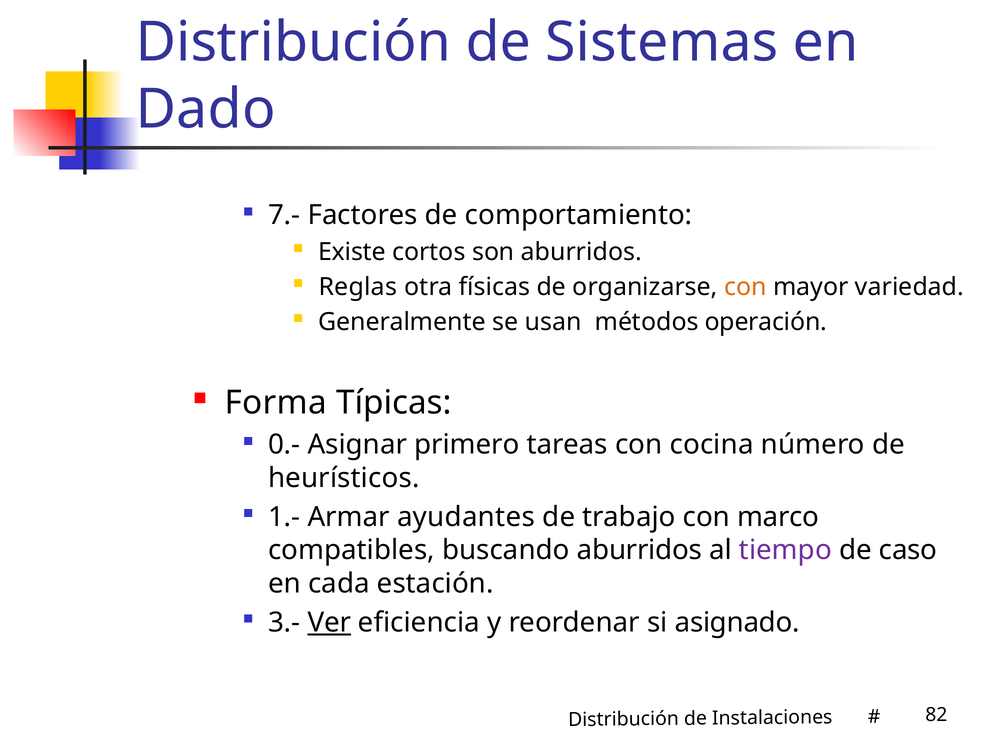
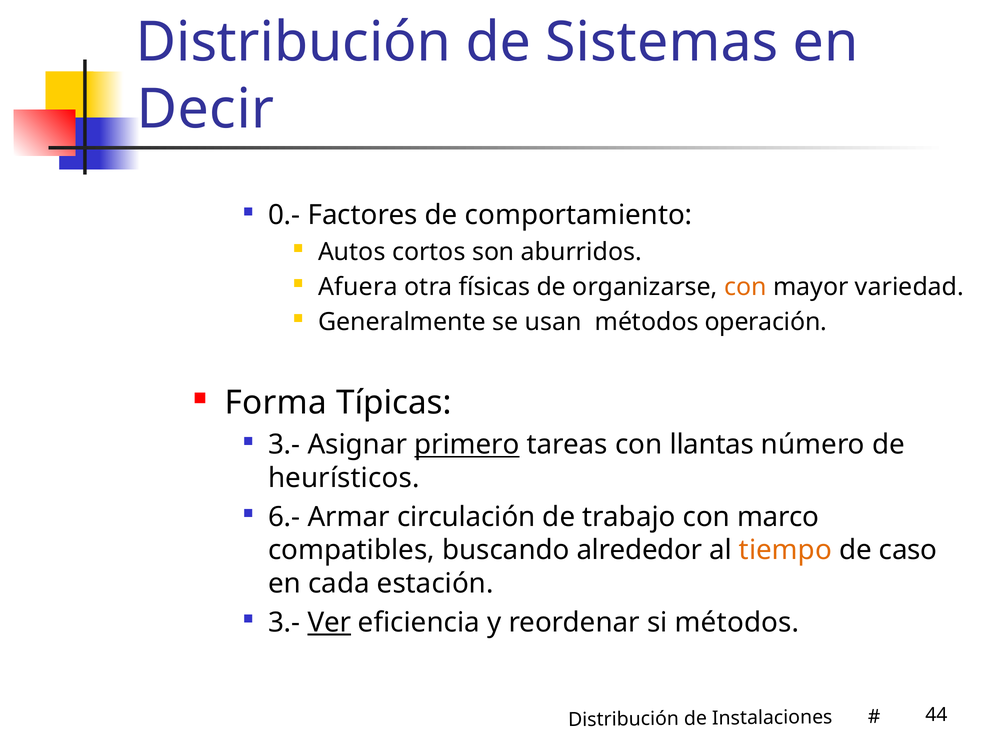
Dado: Dado -> Decir
7.-: 7.- -> 0.-
Existe: Existe -> Autos
Reglas: Reglas -> Afuera
0.- at (284, 444): 0.- -> 3.-
primero underline: none -> present
cocina: cocina -> llantas
1.-: 1.- -> 6.-
ayudantes: ayudantes -> circulación
buscando aburridos: aburridos -> alrededor
tiempo colour: purple -> orange
si asignado: asignado -> métodos
82: 82 -> 44
